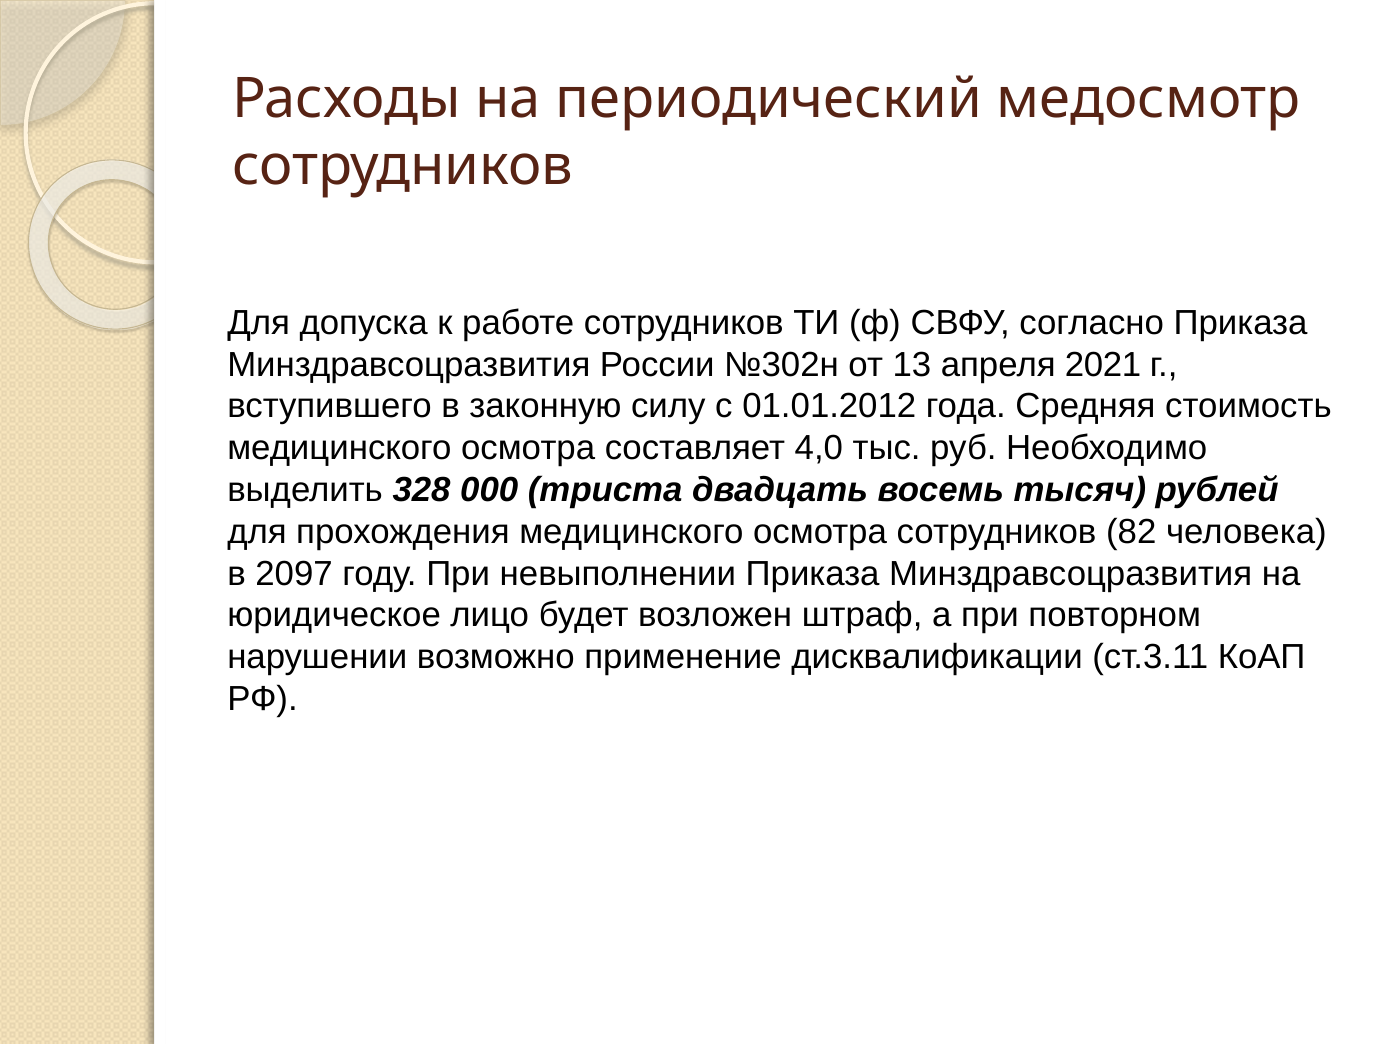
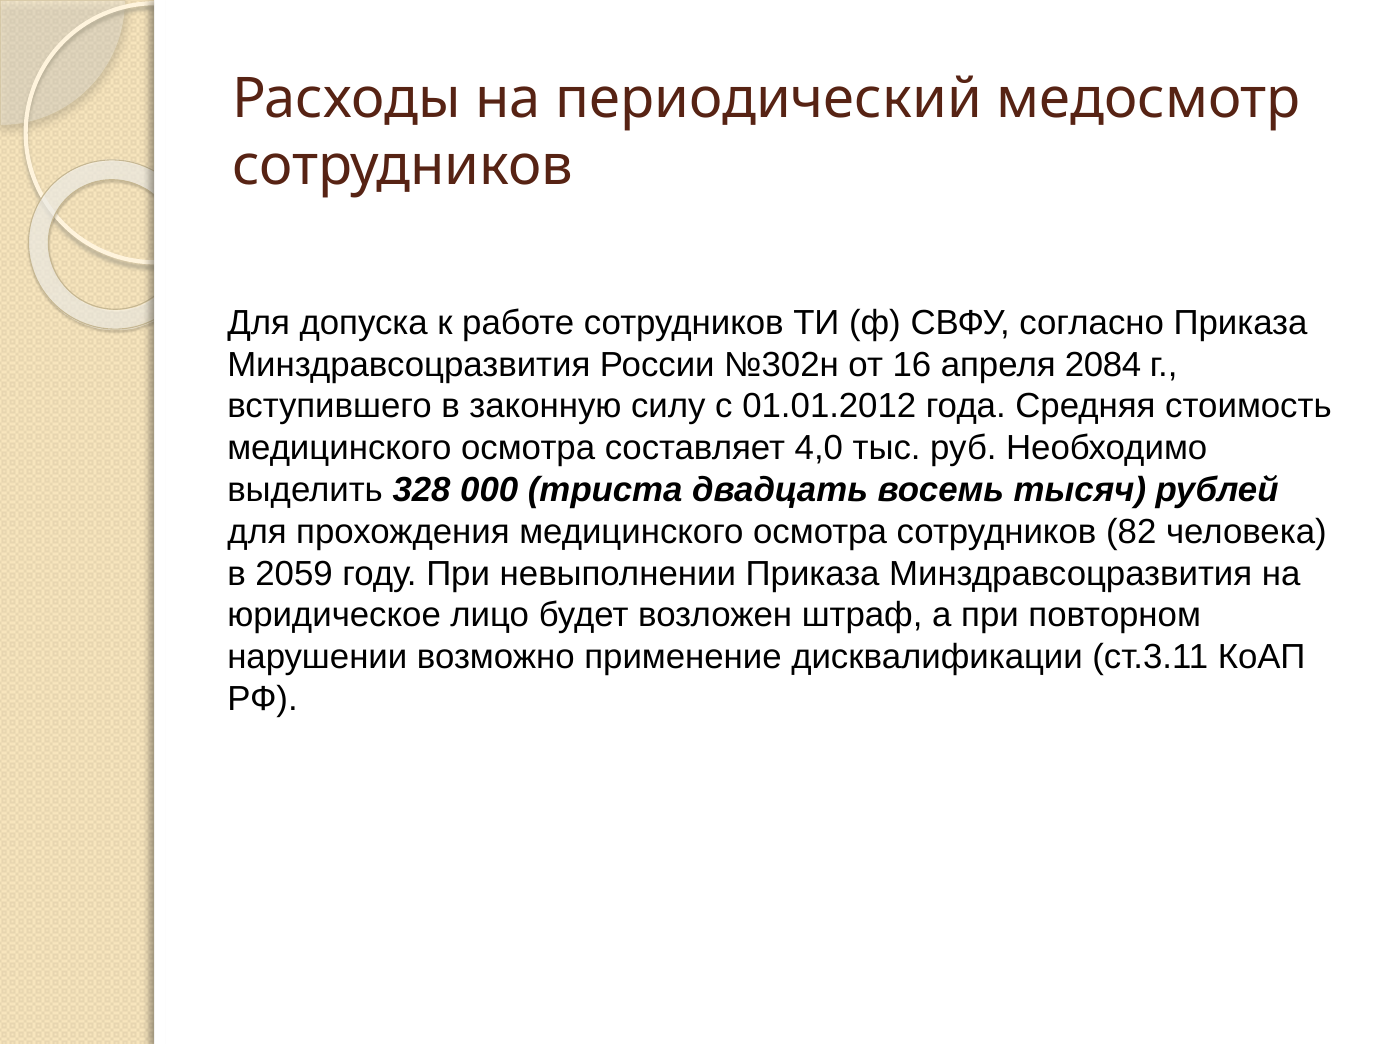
13: 13 -> 16
2021: 2021 -> 2084
2097: 2097 -> 2059
